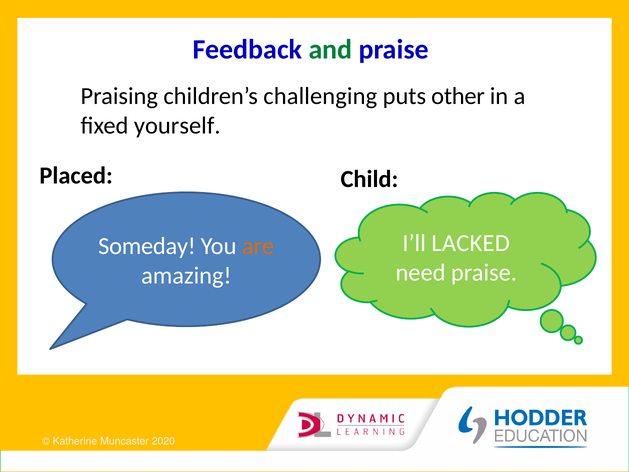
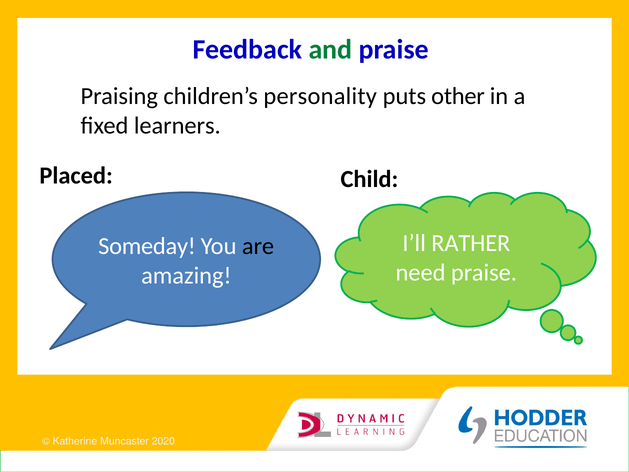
challenging: challenging -> personality
yourself: yourself -> learners
LACKED: LACKED -> RATHER
are colour: orange -> black
